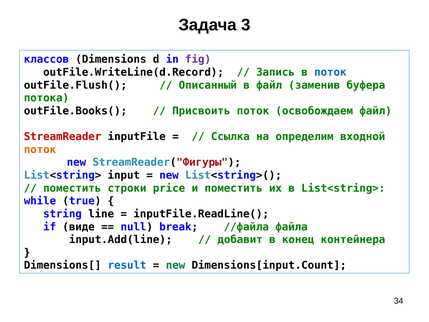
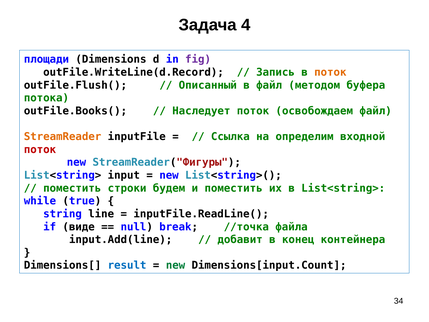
3: 3 -> 4
классов: классов -> площади
поток at (330, 72) colour: blue -> orange
заменив: заменив -> методом
Присвоить: Присвоить -> Наследует
StreamReader colour: red -> orange
поток at (40, 149) colour: orange -> red
price: price -> будем
//файла: //файла -> //точка
